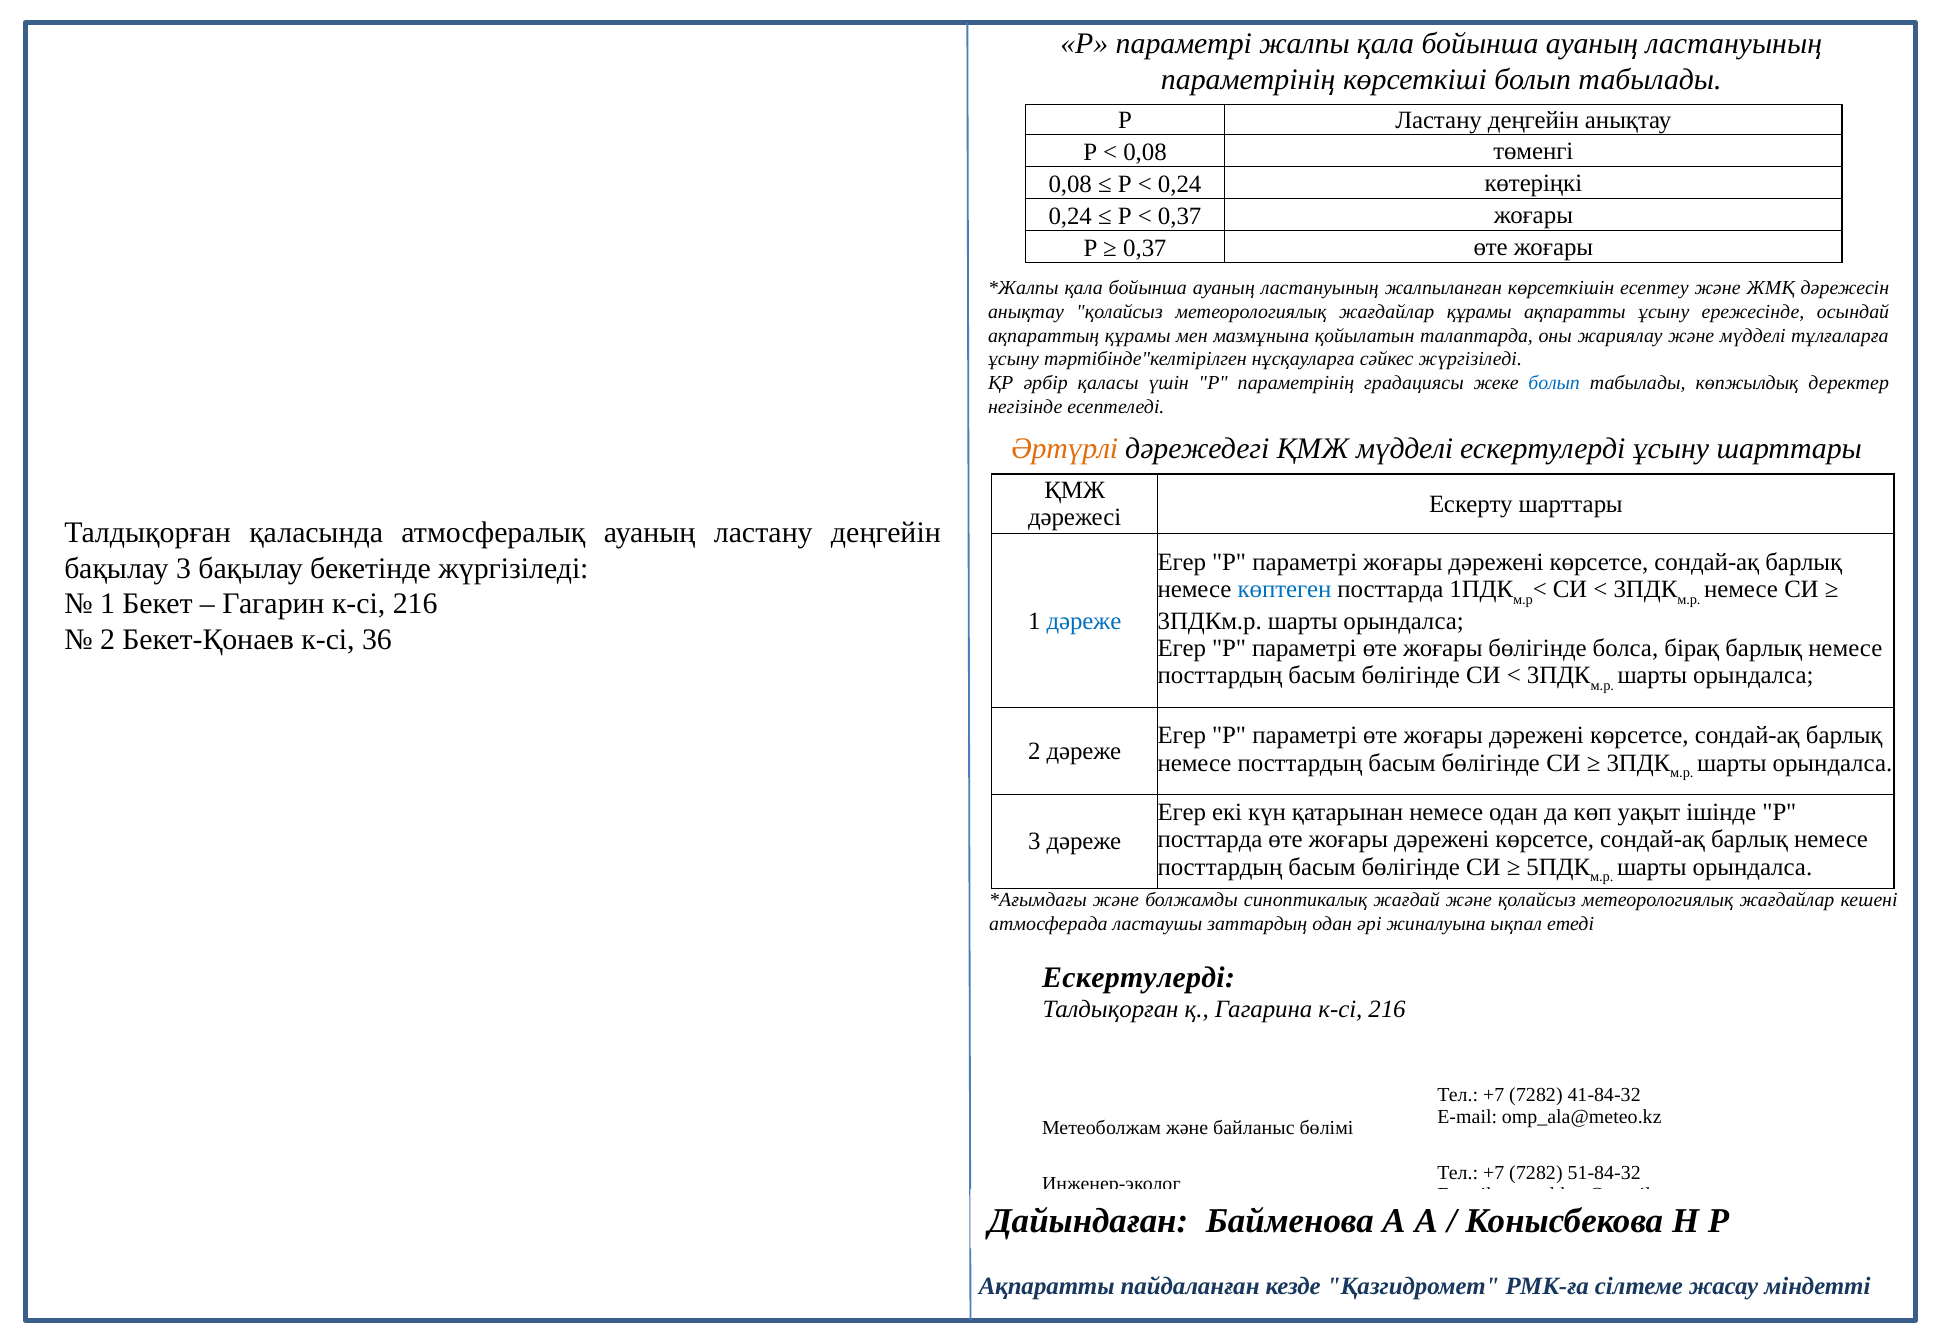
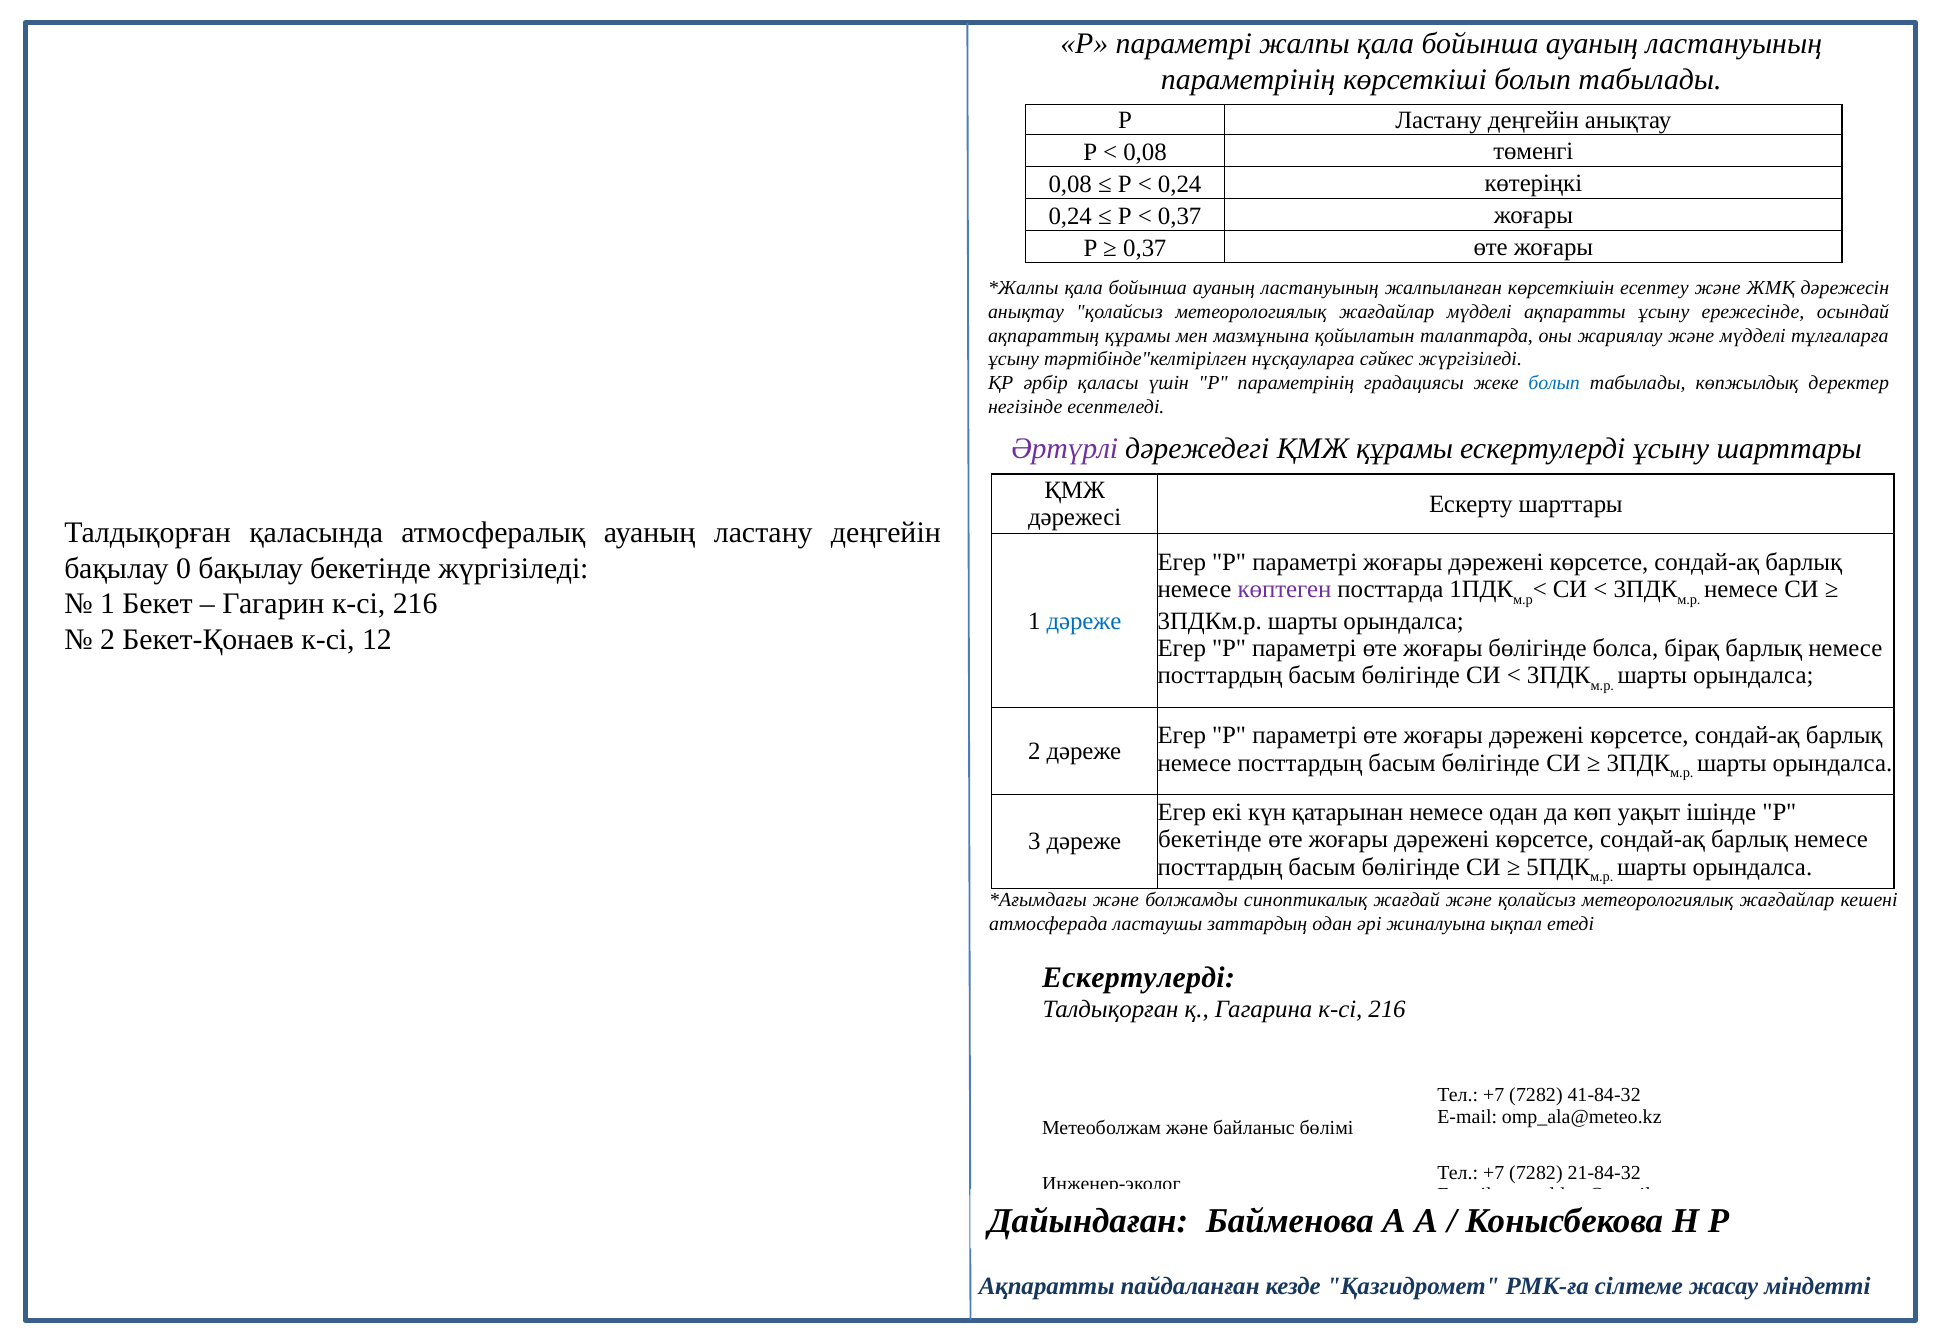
жағдайлар құрамы: құрамы -> мүдделі
Әртүрлі colour: orange -> purple
ҚМЖ мүдделі: мүдделі -> құрамы
бақылау 3: 3 -> 0
көптеген colour: blue -> purple
36: 36 -> 12
посттарда at (1210, 840): посттарда -> бекетінде
51-84-32: 51-84-32 -> 21-84-32
